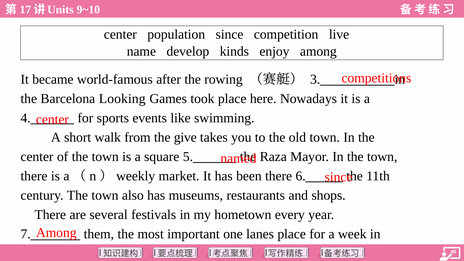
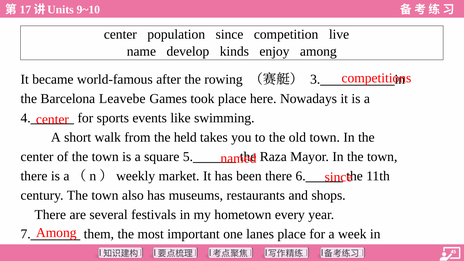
Looking: Looking -> Leavebe
give: give -> held
